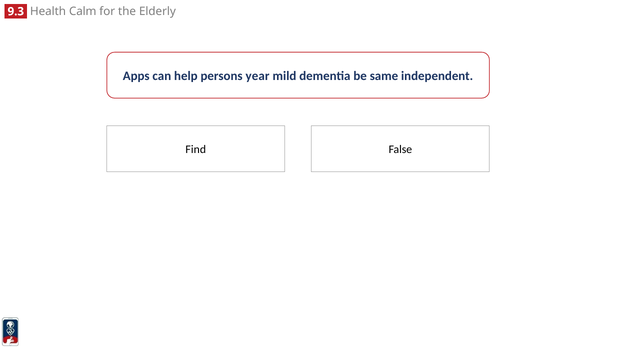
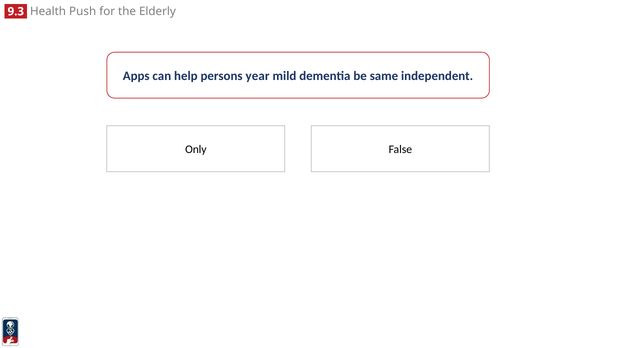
Calm: Calm -> Push
Find: Find -> Only
